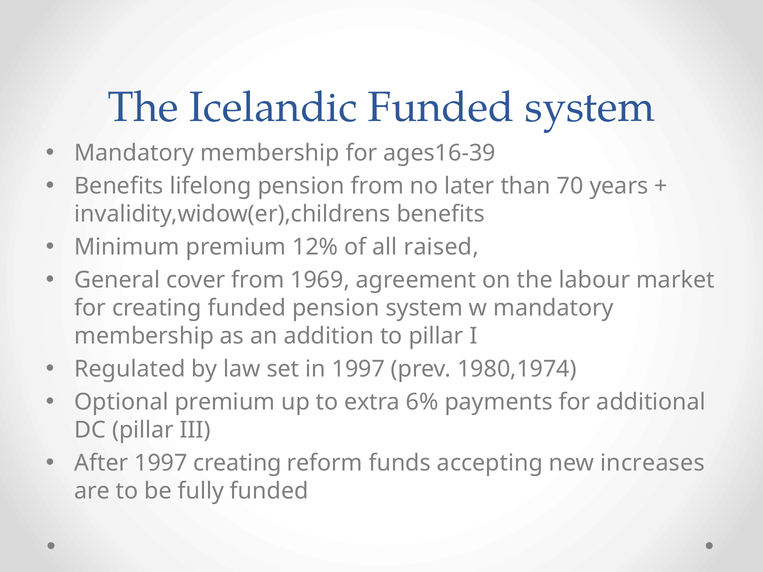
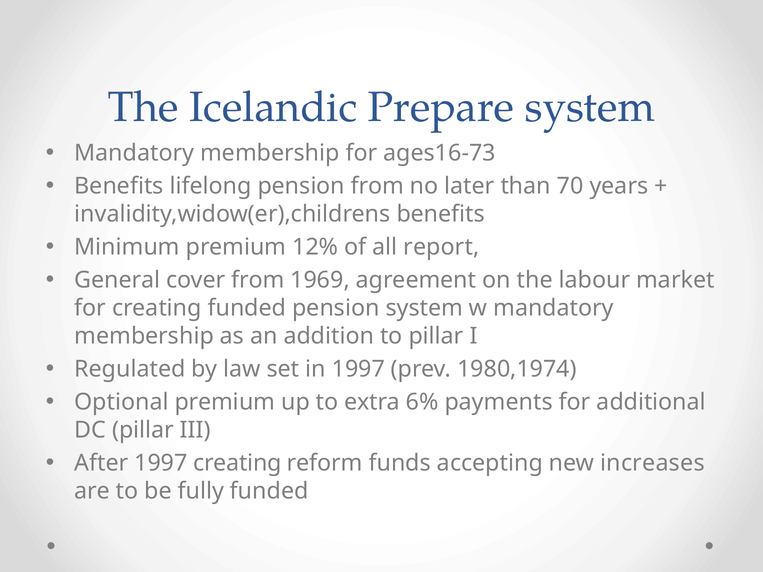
Icelandic Funded: Funded -> Prepare
ages16-39: ages16-39 -> ages16-73
raised: raised -> report
